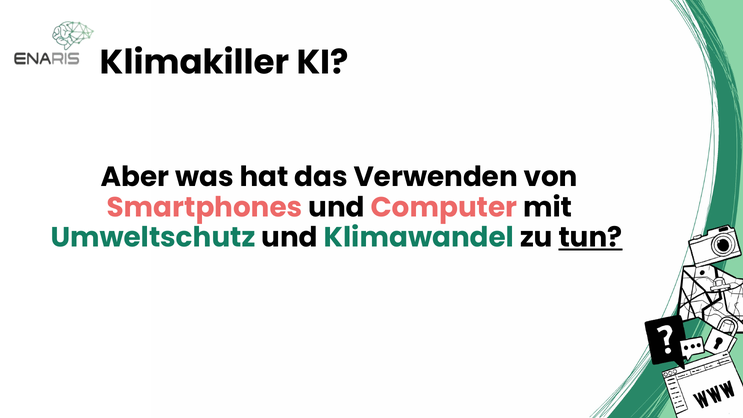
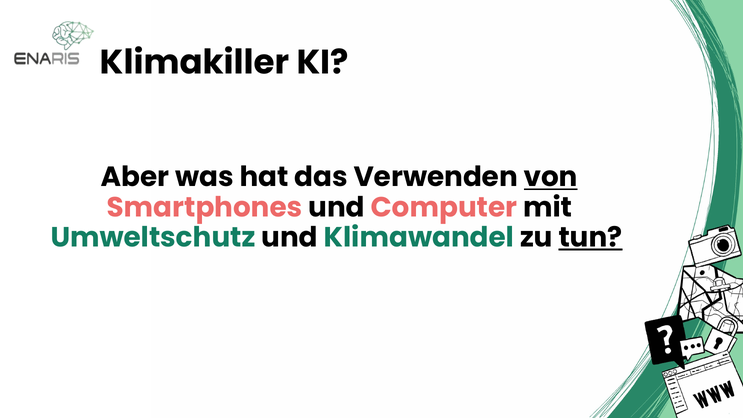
von underline: none -> present
